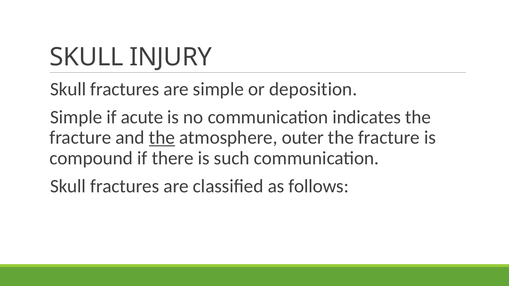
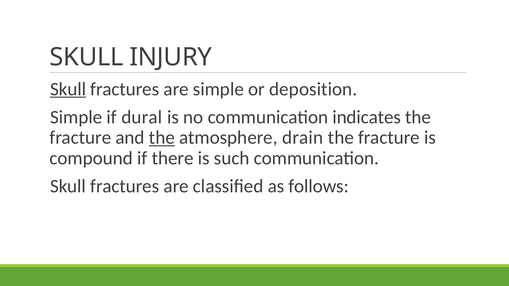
Skull at (68, 89) underline: none -> present
acute: acute -> dural
outer: outer -> drain
